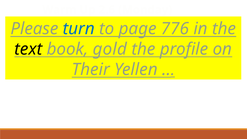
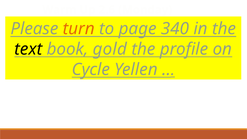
turn colour: blue -> orange
776: 776 -> 340
Their: Their -> Cycle
